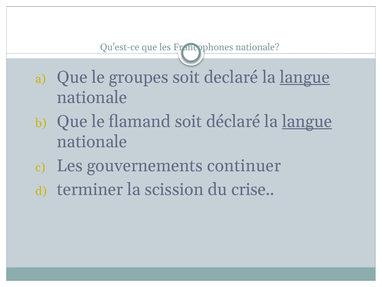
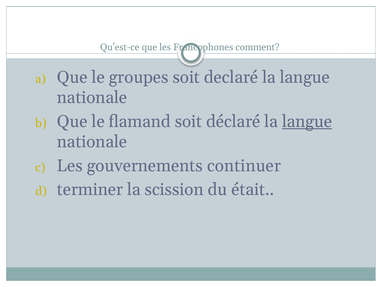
Francophones nationale: nationale -> comment
langue at (305, 77) underline: present -> none
crise: crise -> était
